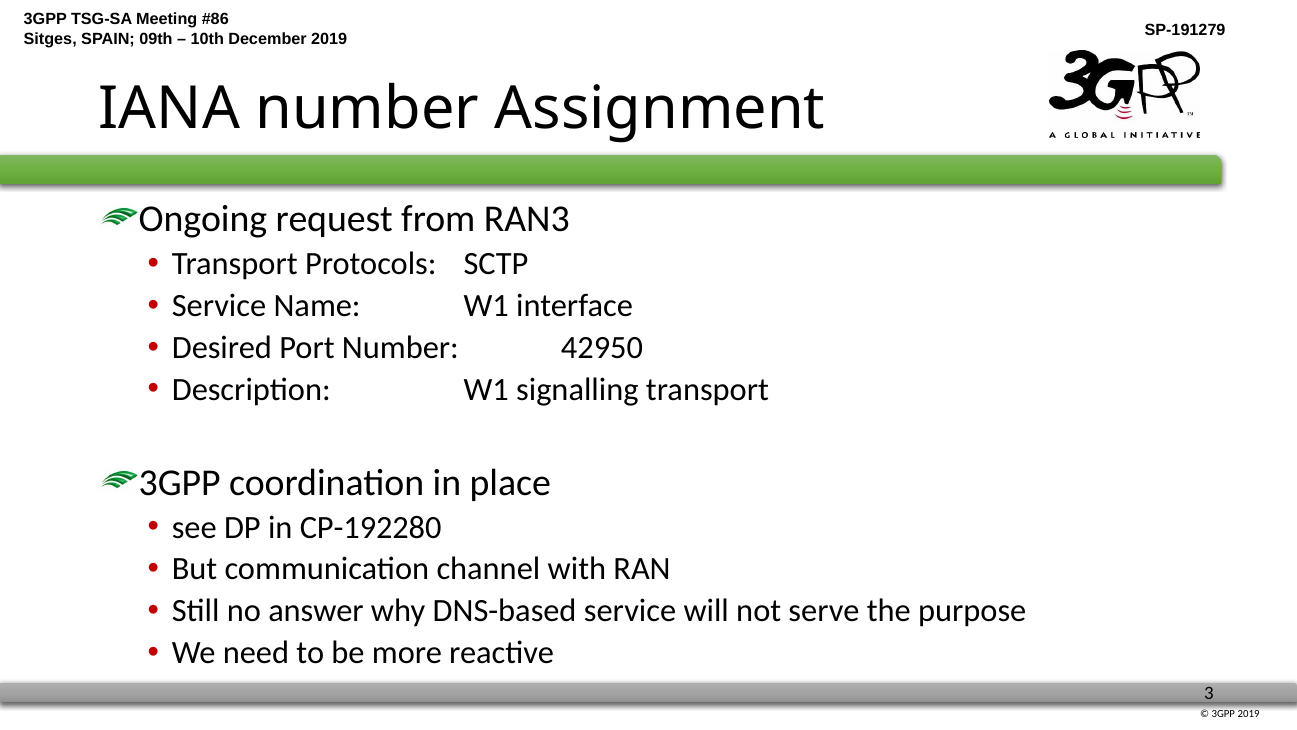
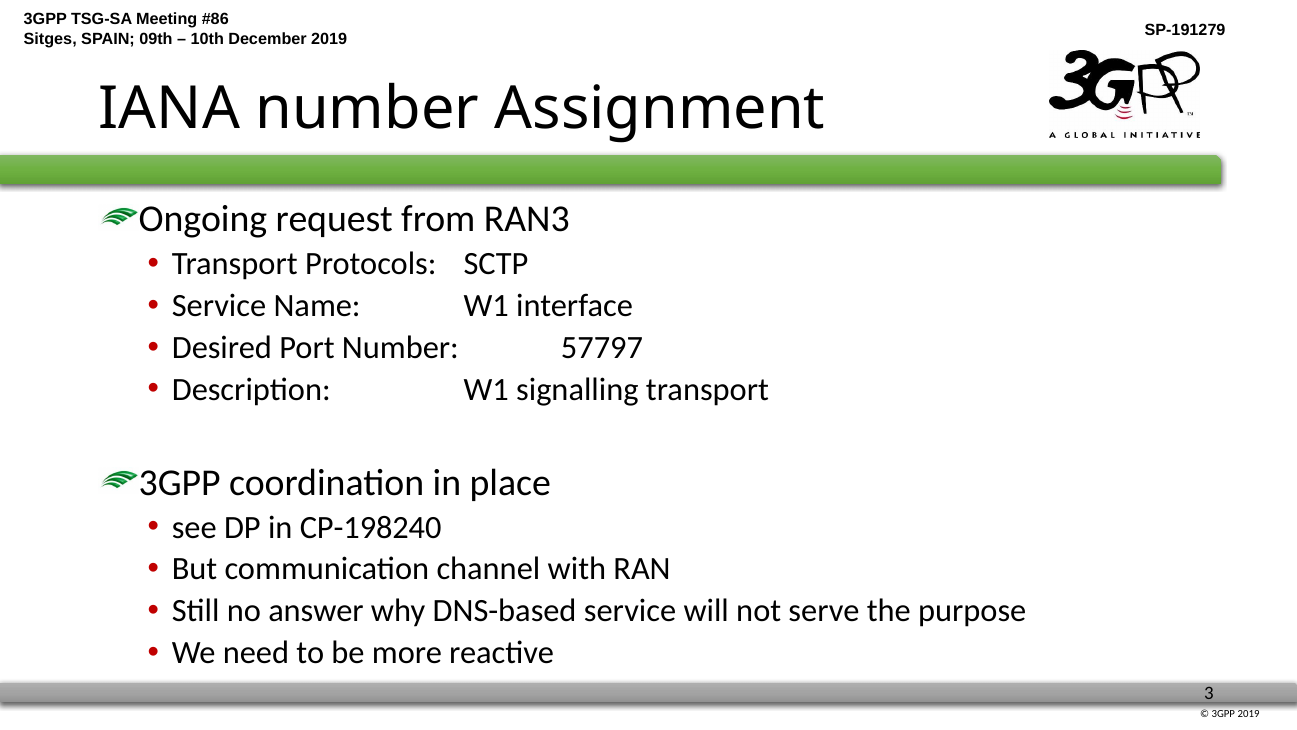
42950: 42950 -> 57797
CP-192280: CP-192280 -> CP-198240
